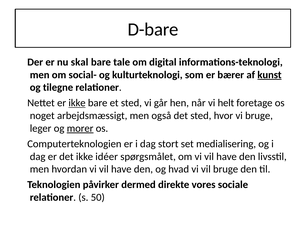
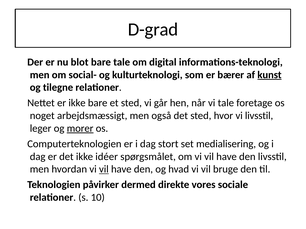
D-bare: D-bare -> D-grad
skal: skal -> blot
ikke at (77, 103) underline: present -> none
vi helt: helt -> tale
vi bruge: bruge -> livsstil
vil at (104, 170) underline: none -> present
50: 50 -> 10
